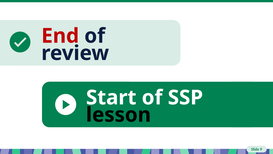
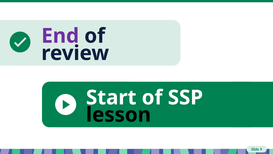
End colour: red -> purple
